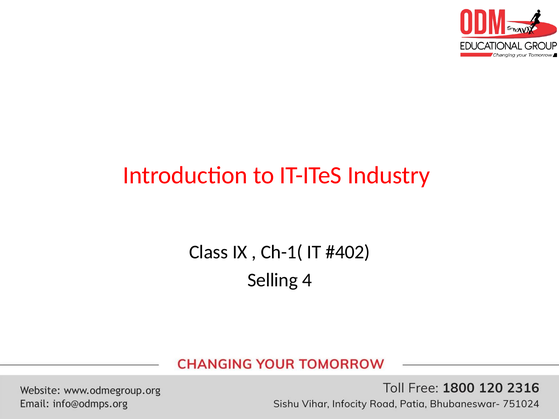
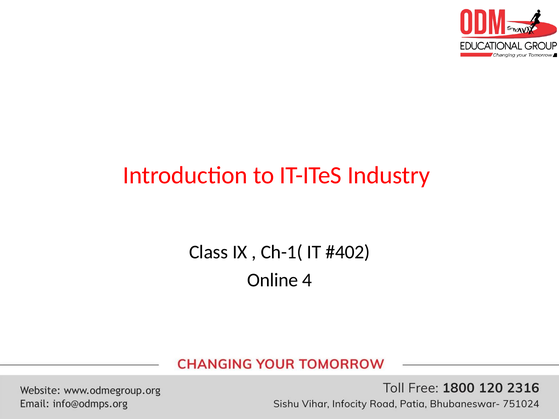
Selling: Selling -> Online
